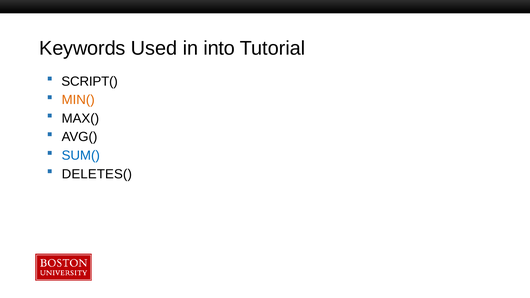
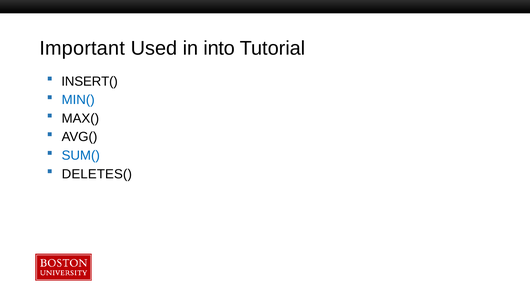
Keywords: Keywords -> Important
SCRIPT(: SCRIPT( -> INSERT(
MIN( colour: orange -> blue
